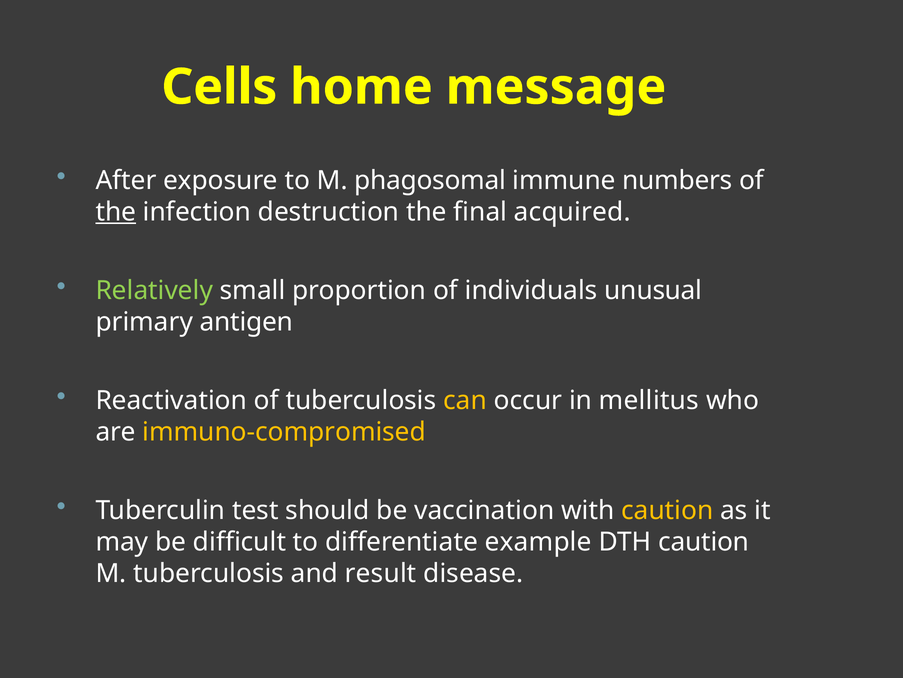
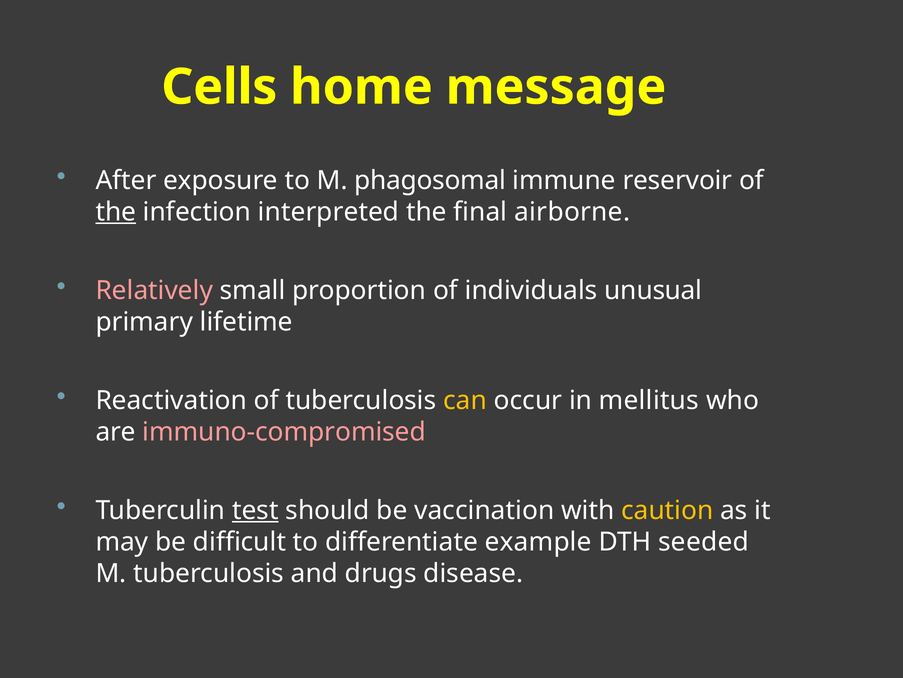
numbers: numbers -> reservoir
destruction: destruction -> interpreted
acquired: acquired -> airborne
Relatively colour: light green -> pink
antigen: antigen -> lifetime
immuno-compromised colour: yellow -> pink
test underline: none -> present
DTH caution: caution -> seeded
result: result -> drugs
